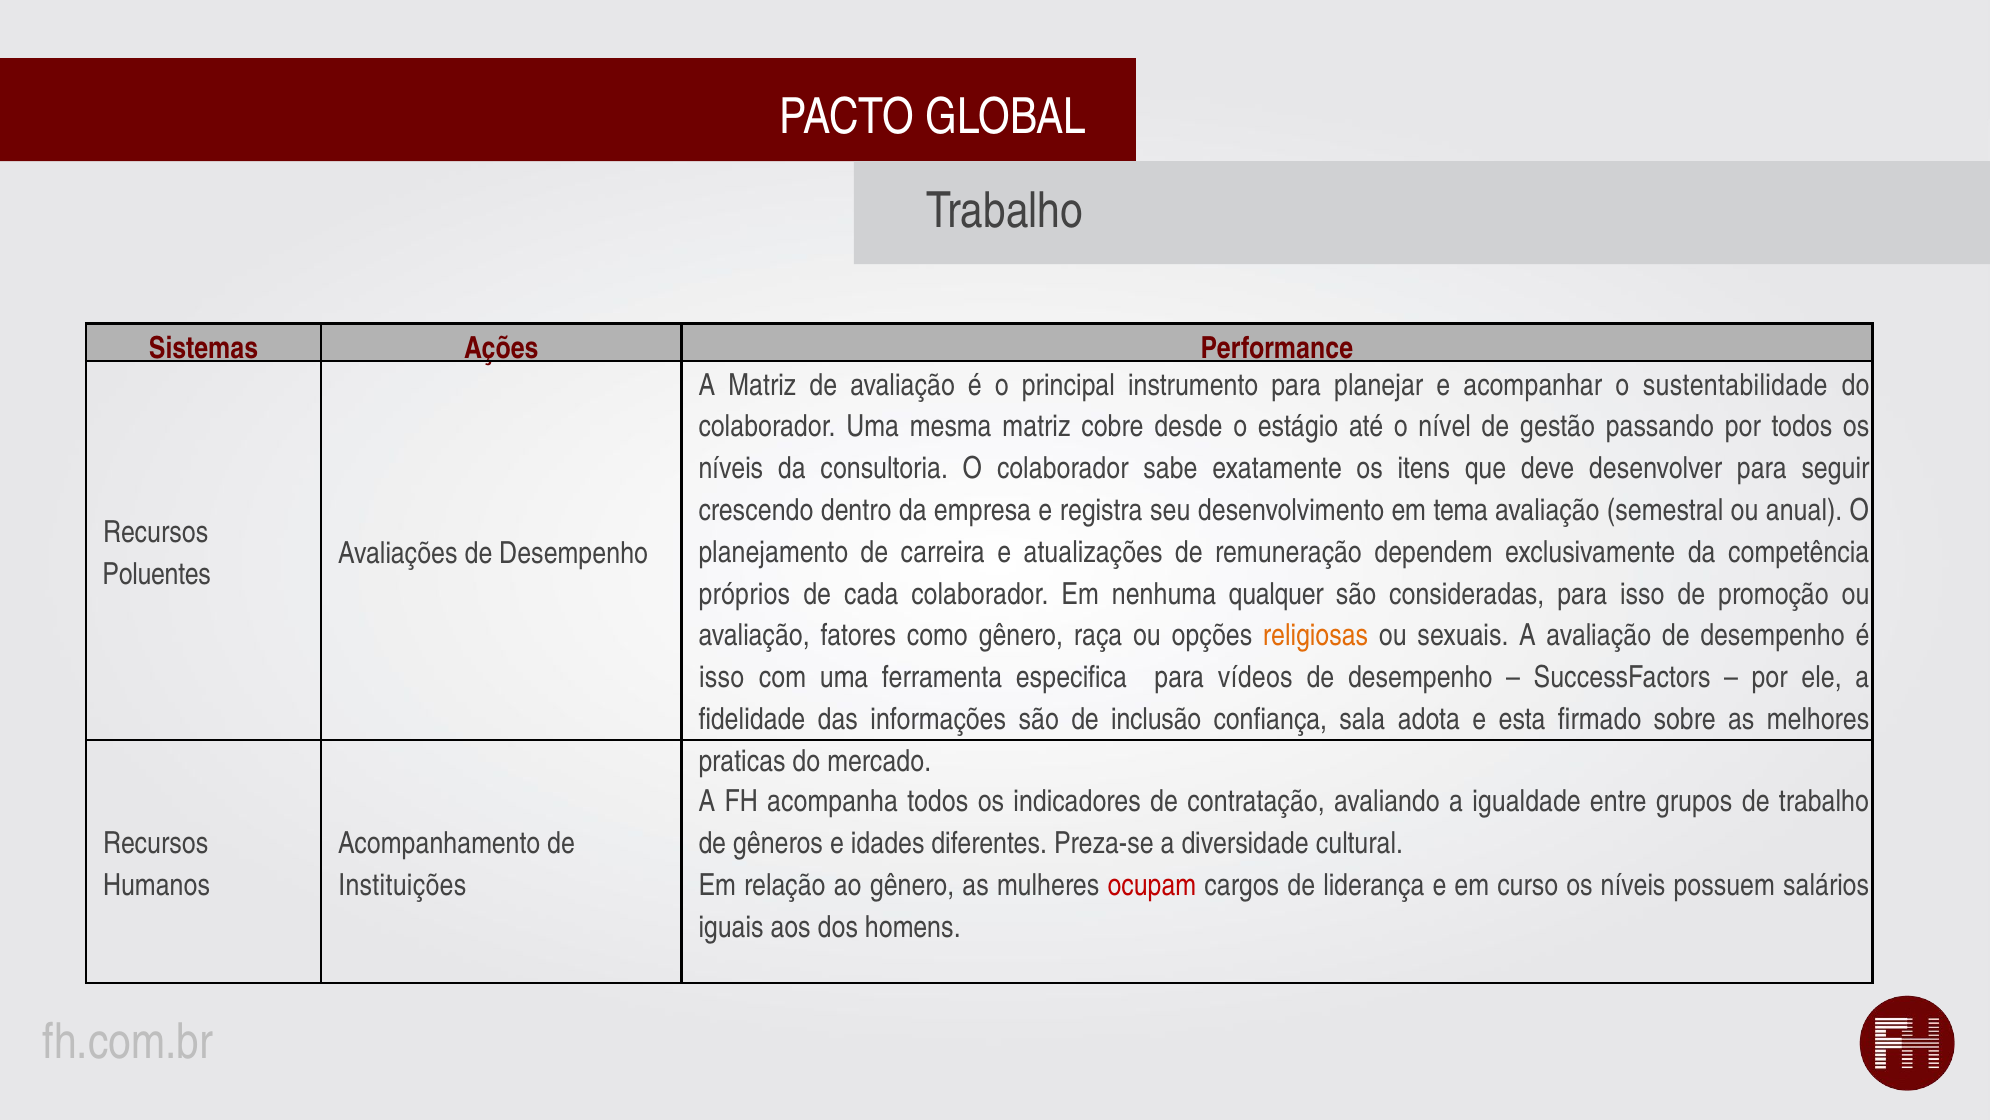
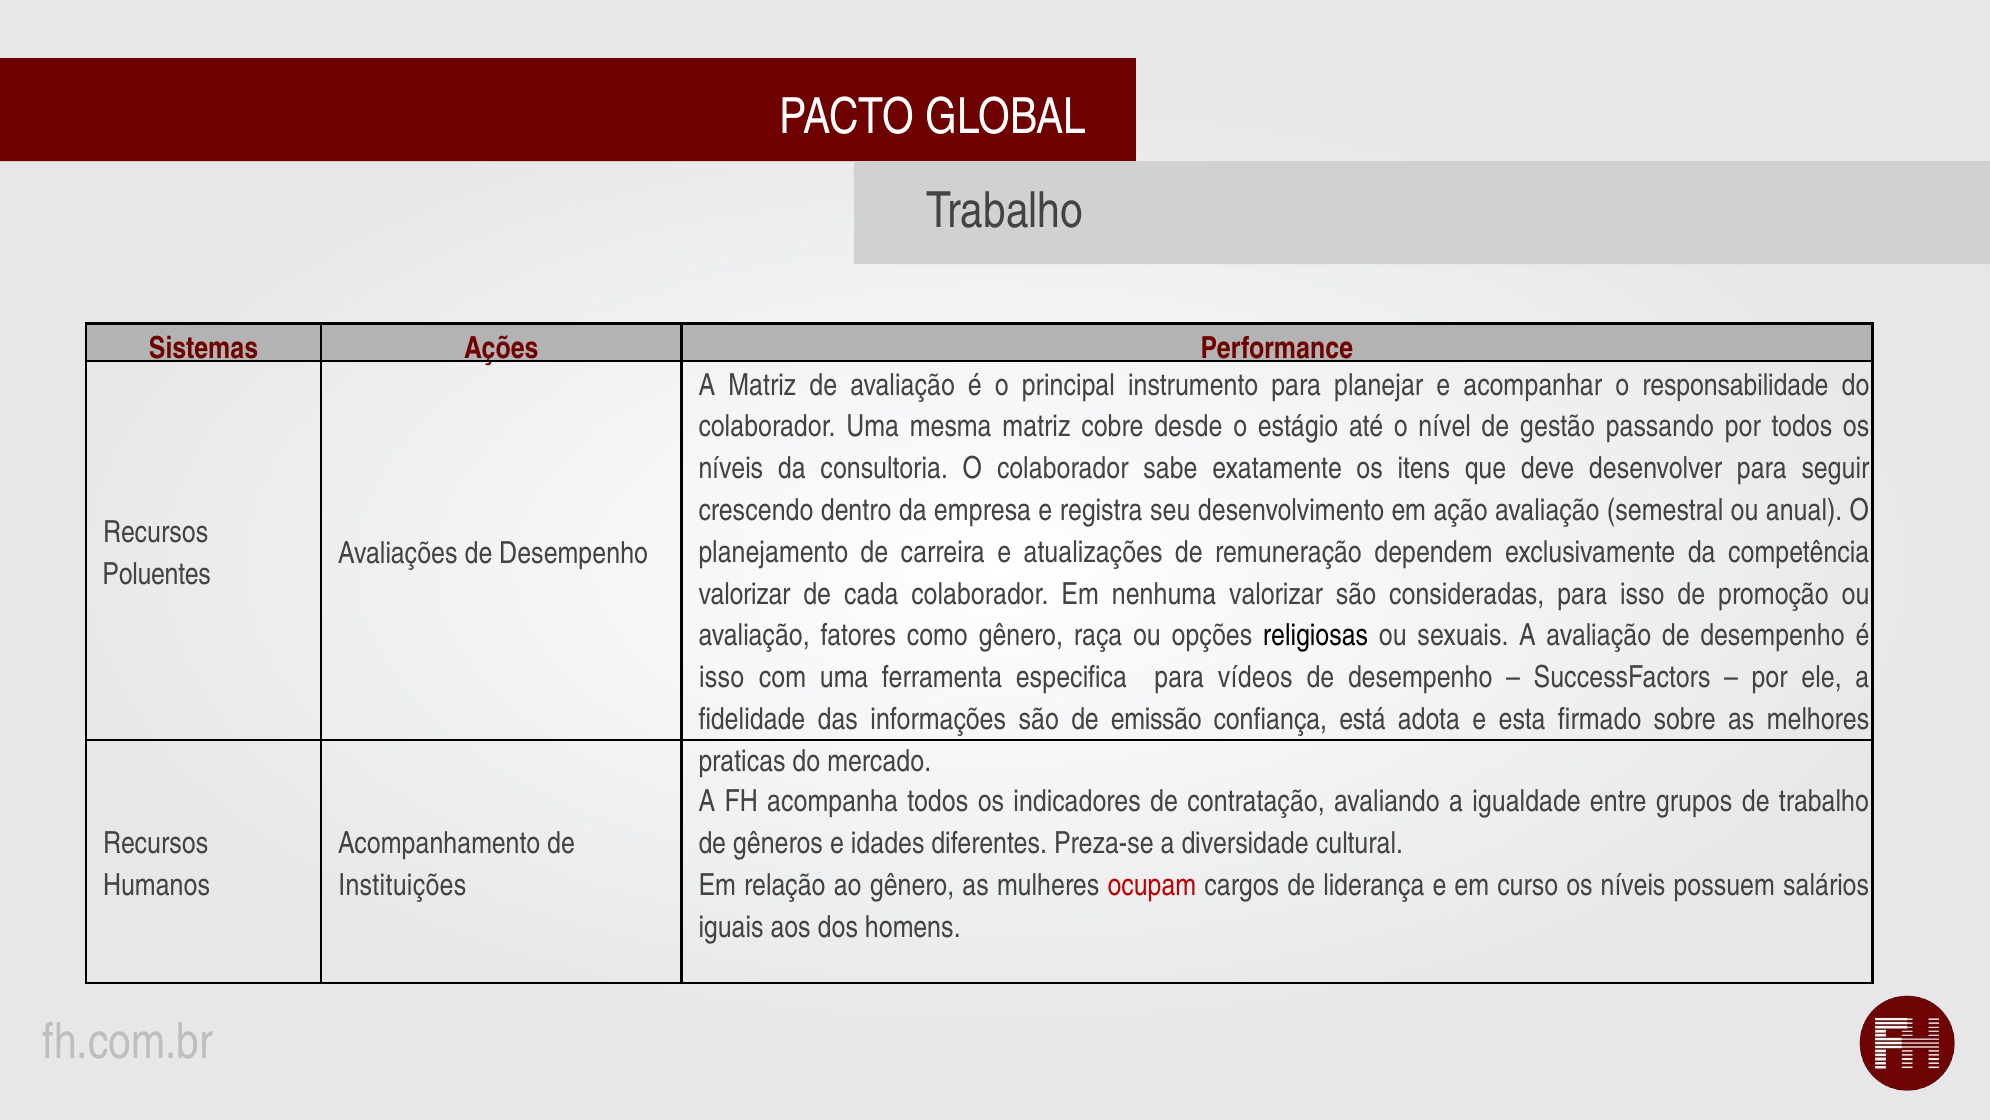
sustentabilidade: sustentabilidade -> responsabilidade
tema: tema -> ação
próprios at (744, 594): próprios -> valorizar
nenhuma qualquer: qualquer -> valorizar
religiosas colour: orange -> black
inclusão: inclusão -> emissão
sala: sala -> está
